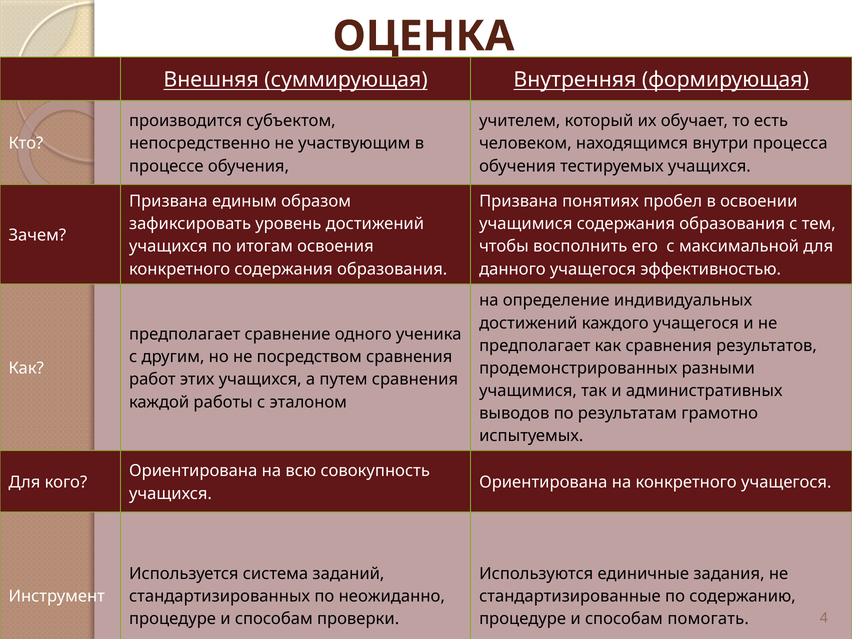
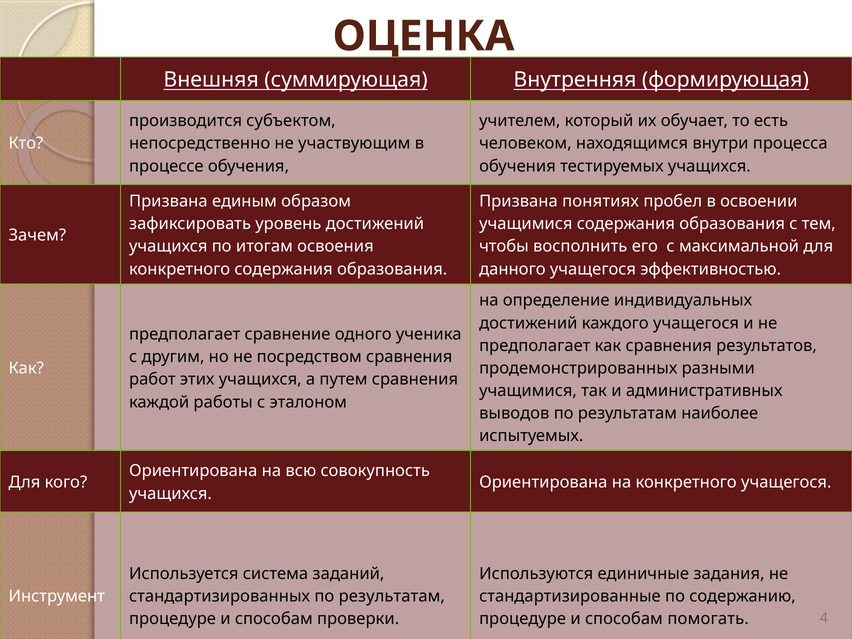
грамотно: грамотно -> наиболее
стандартизированных по неожиданно: неожиданно -> результатам
